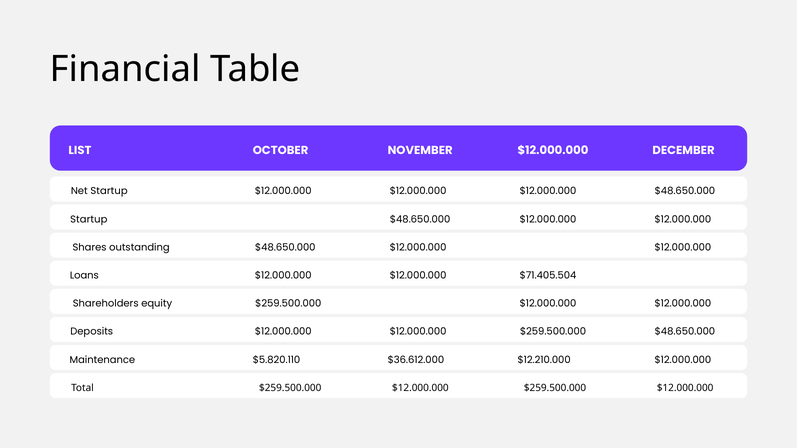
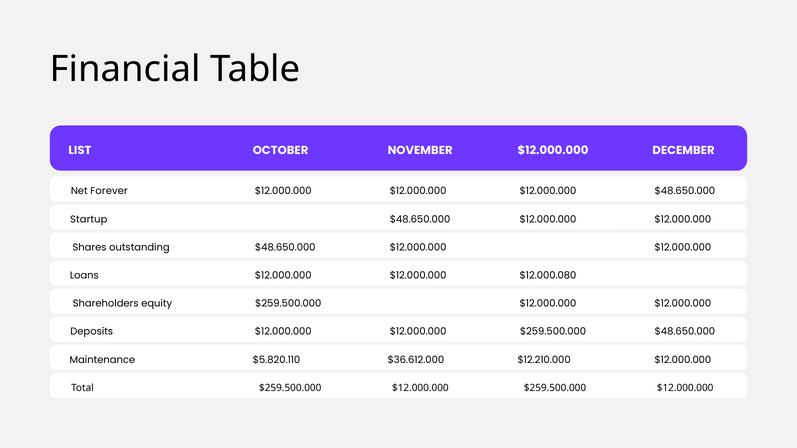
Net Startup: Startup -> Forever
$71.405.504: $71.405.504 -> $12.000.080
